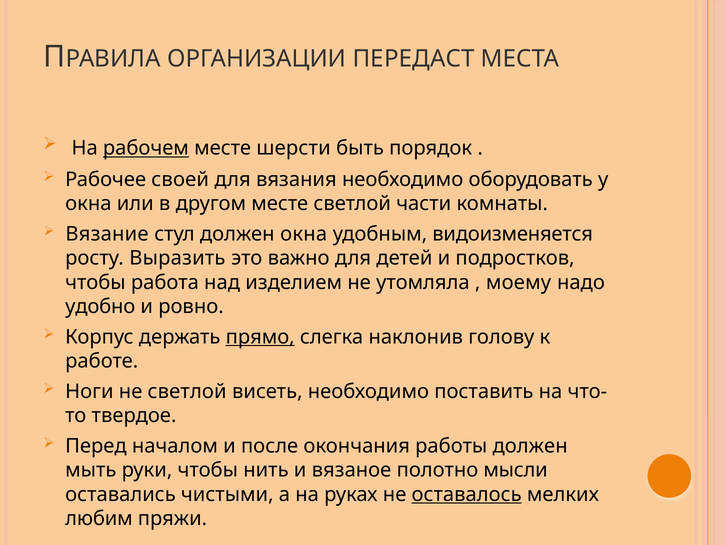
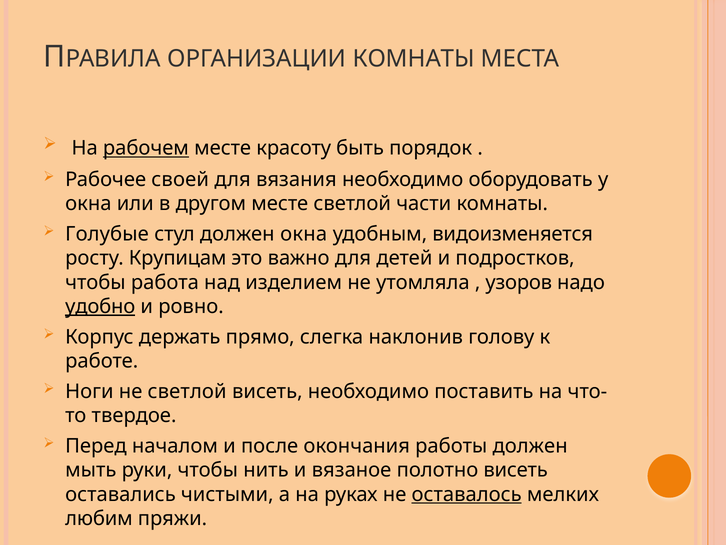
ОРГАНИЗАЦИИ ПЕРЕДАСТ: ПЕРЕДАСТ -> КОМНАТЫ
шерсти: шерсти -> красоту
Вязание: Вязание -> Голубые
Выразить: Выразить -> Крупицам
моему: моему -> узоров
удобно underline: none -> present
прямо underline: present -> none
полотно мысли: мысли -> висеть
